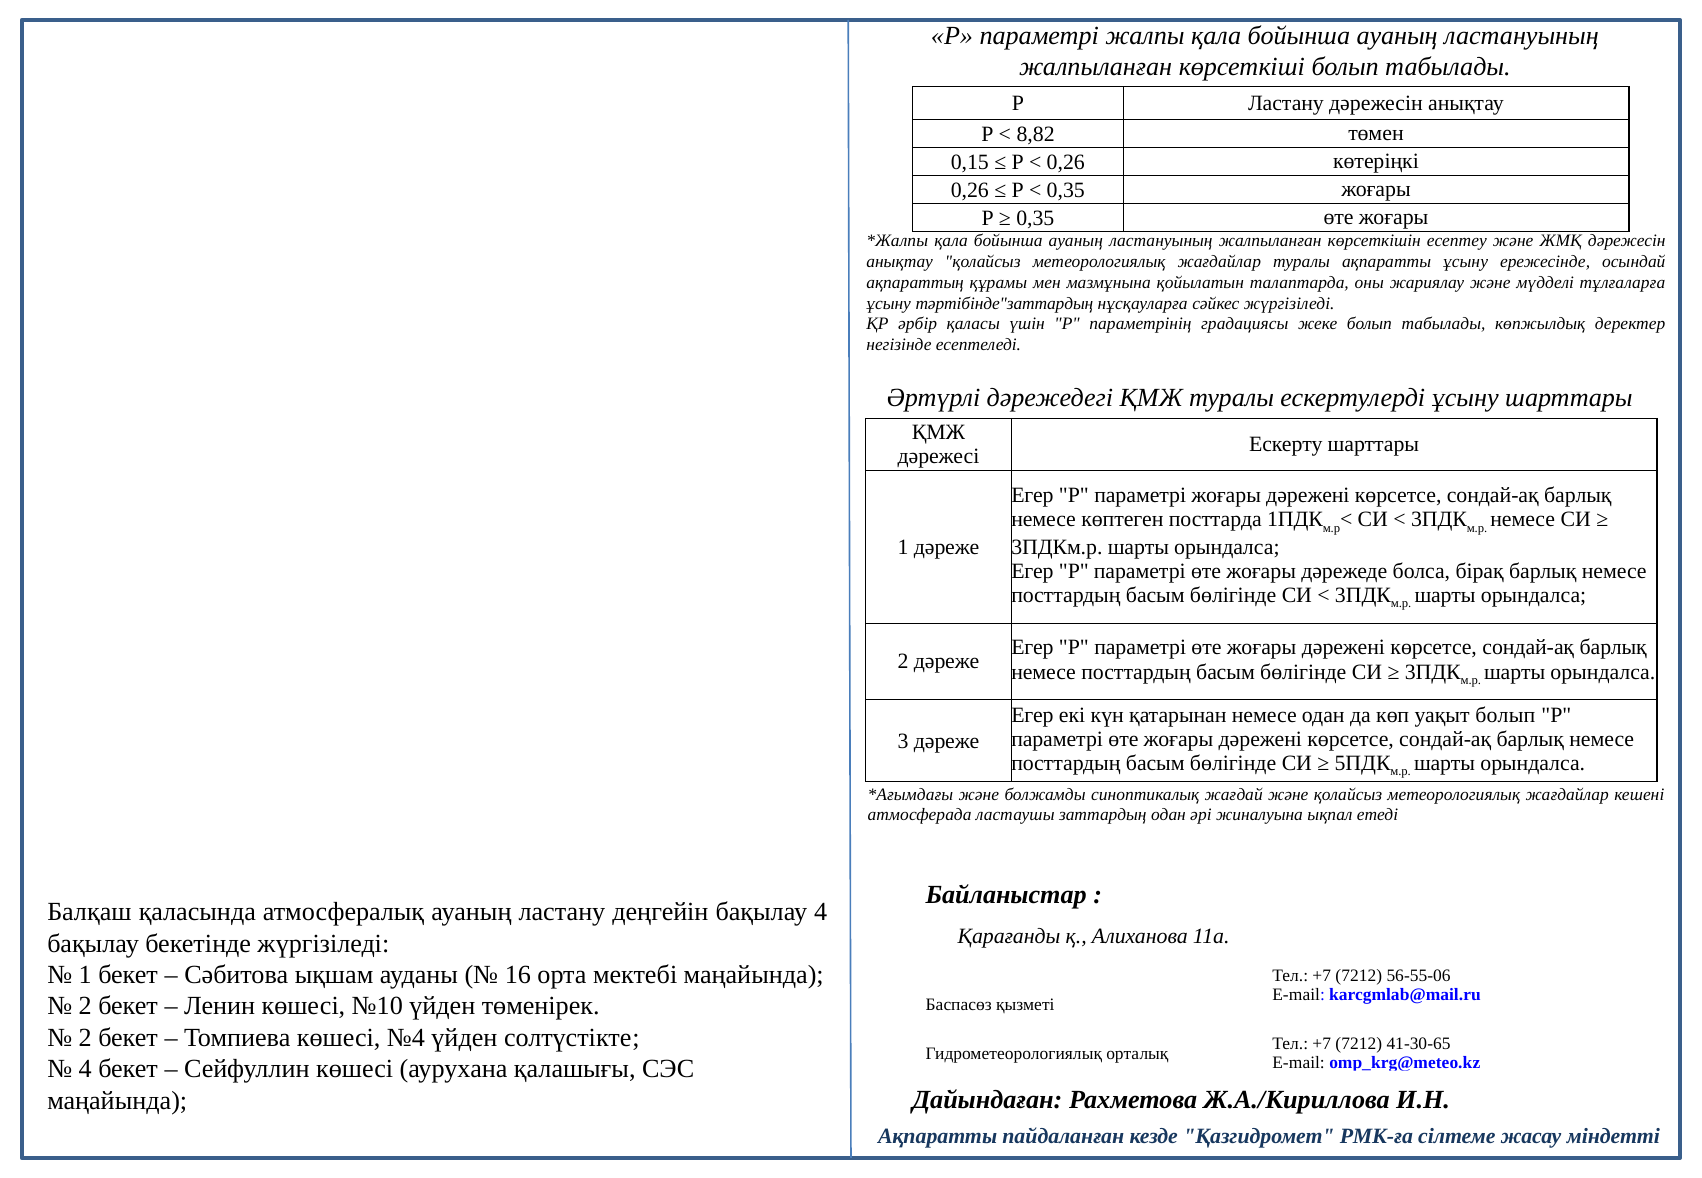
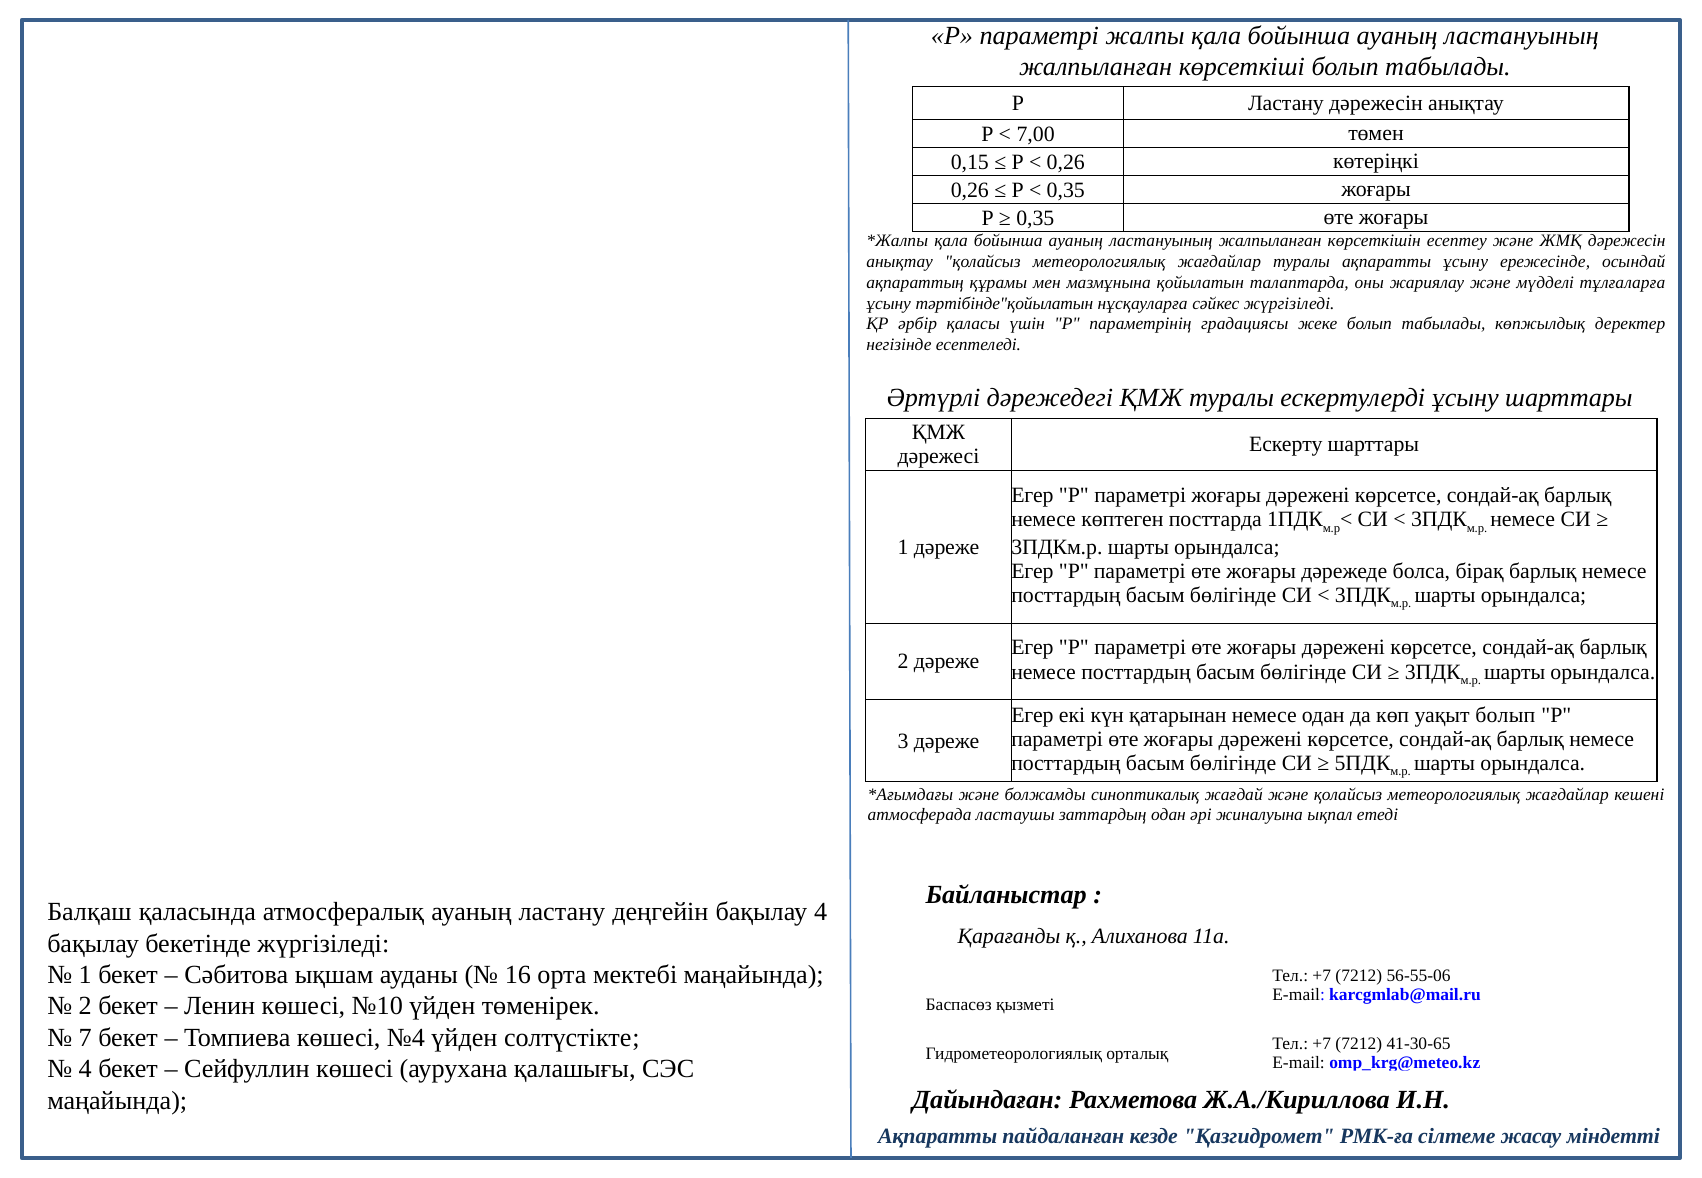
8,82: 8,82 -> 7,00
тәртібінде"заттардың: тәртібінде"заттардың -> тәртібінде"қойылатын
2 at (85, 1038): 2 -> 7
